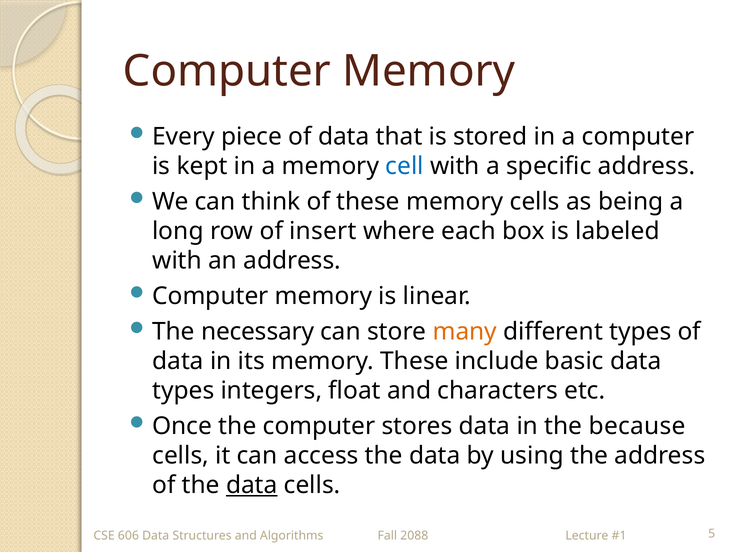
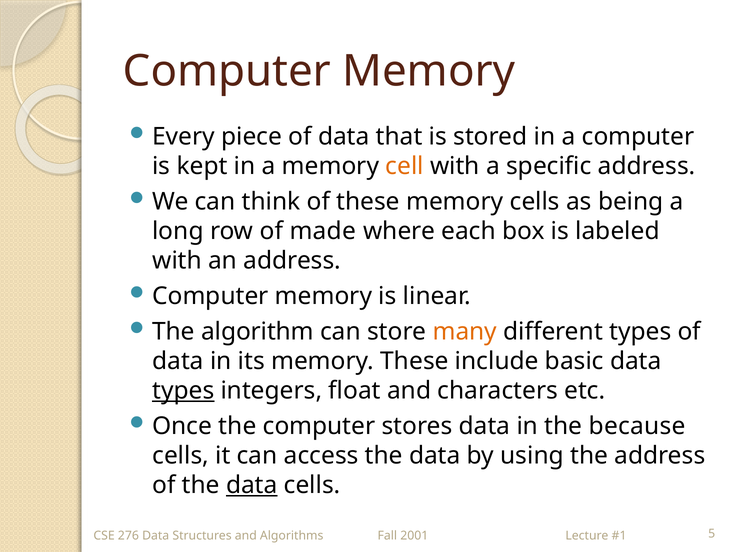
cell colour: blue -> orange
insert: insert -> made
necessary: necessary -> algorithm
types at (183, 391) underline: none -> present
606: 606 -> 276
2088: 2088 -> 2001
